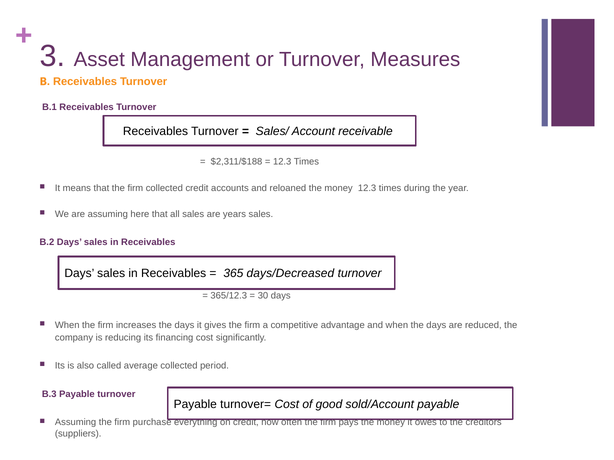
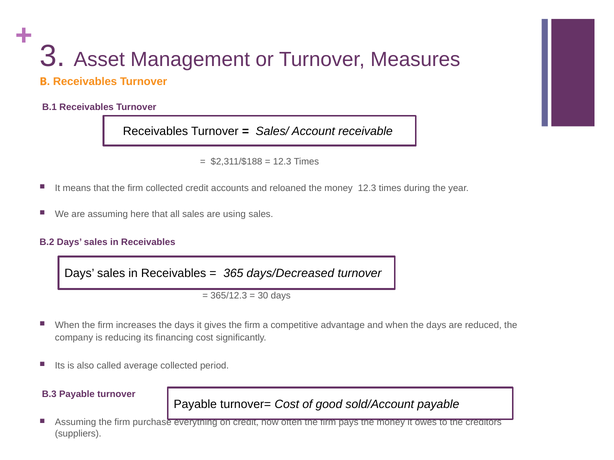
years: years -> using
